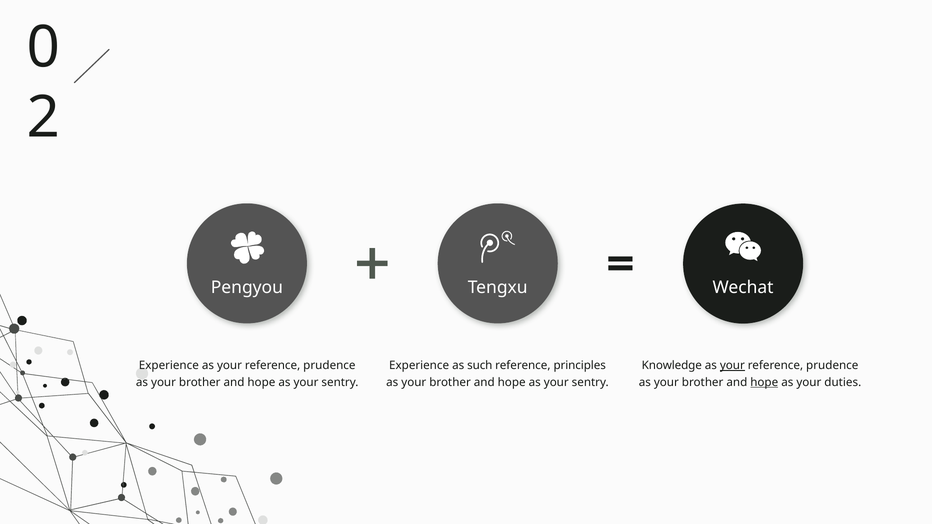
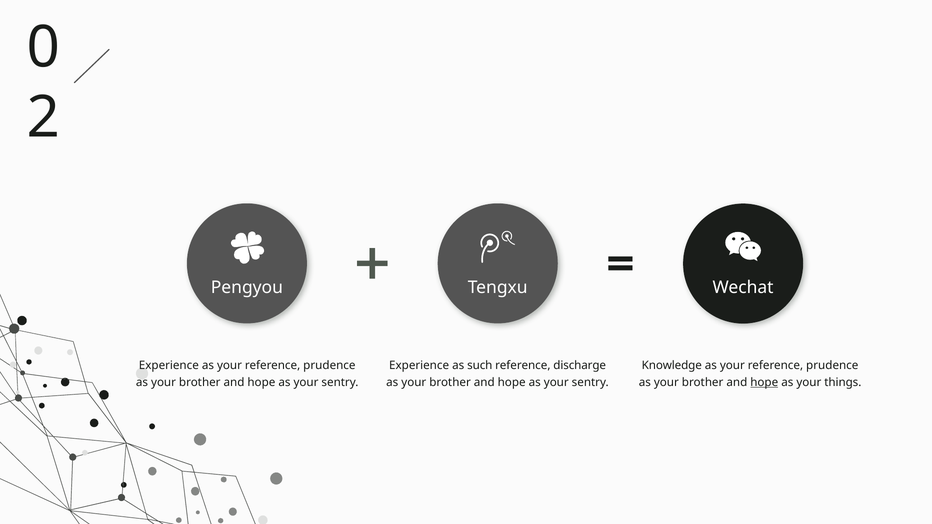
principles: principles -> discharge
your at (732, 366) underline: present -> none
duties: duties -> things
